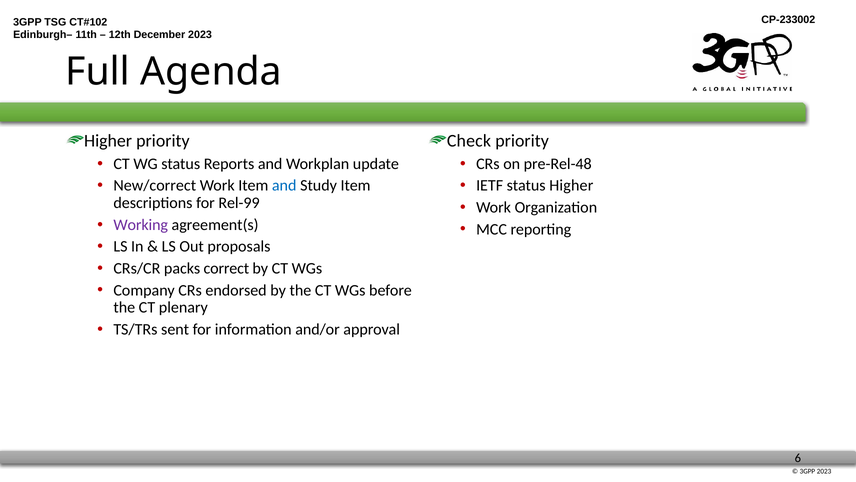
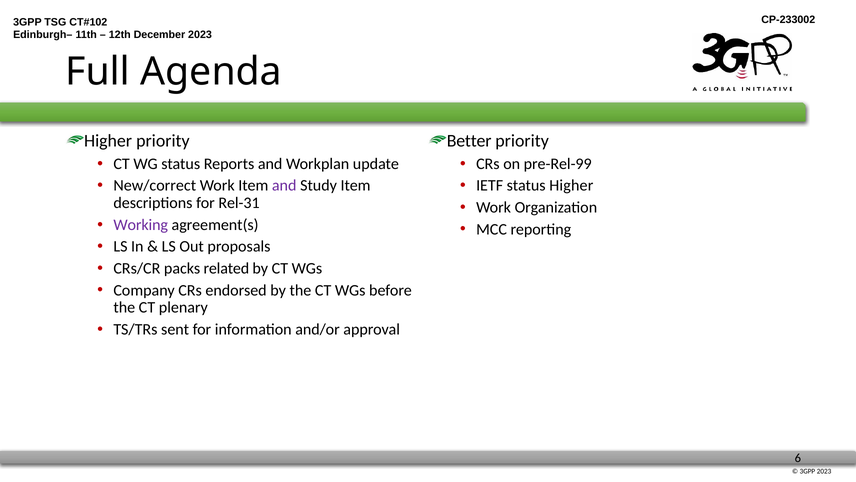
Check: Check -> Better
pre-Rel-48: pre-Rel-48 -> pre-Rel-99
and at (284, 185) colour: blue -> purple
Rel-99: Rel-99 -> Rel-31
correct: correct -> related
